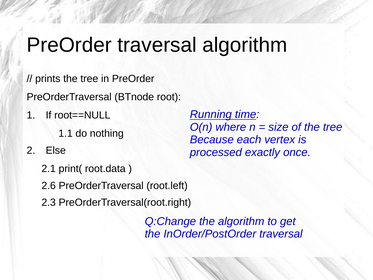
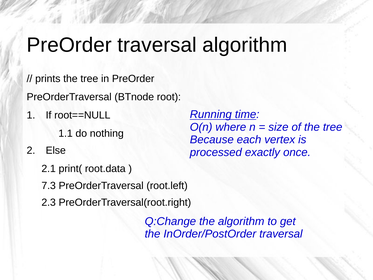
2.6: 2.6 -> 7.3
